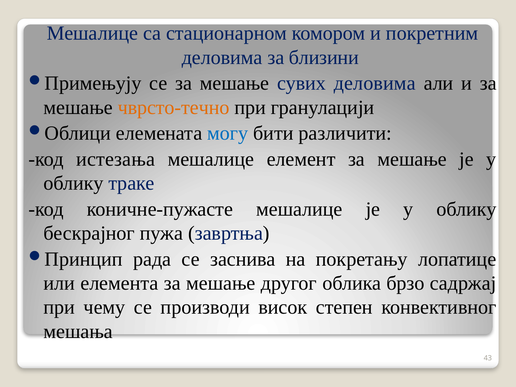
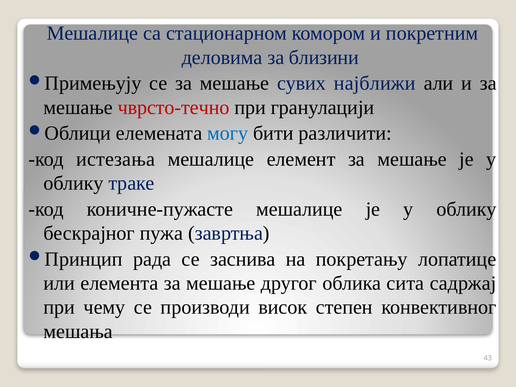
сувих деловима: деловима -> најближи
чврсто-течно colour: orange -> red
брзо: брзо -> сита
